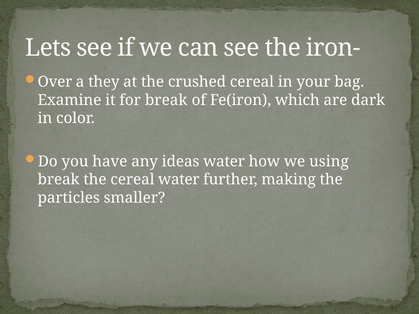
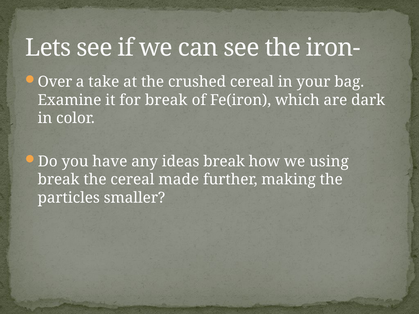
they: they -> take
ideas water: water -> break
cereal water: water -> made
